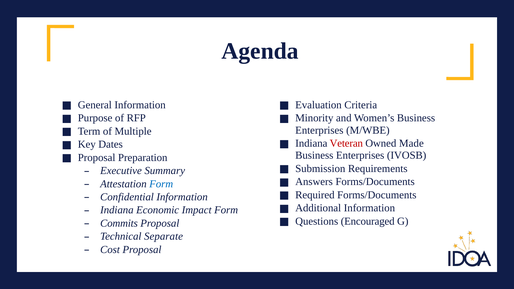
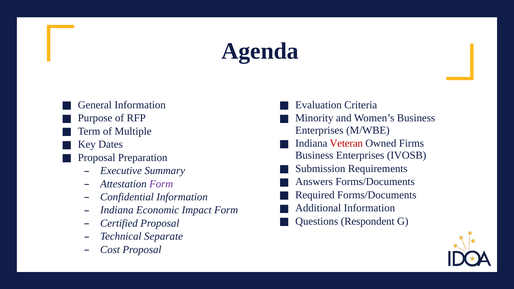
Made: Made -> Firms
Form at (161, 184) colour: blue -> purple
Encouraged: Encouraged -> Respondent
Commits: Commits -> Certified
